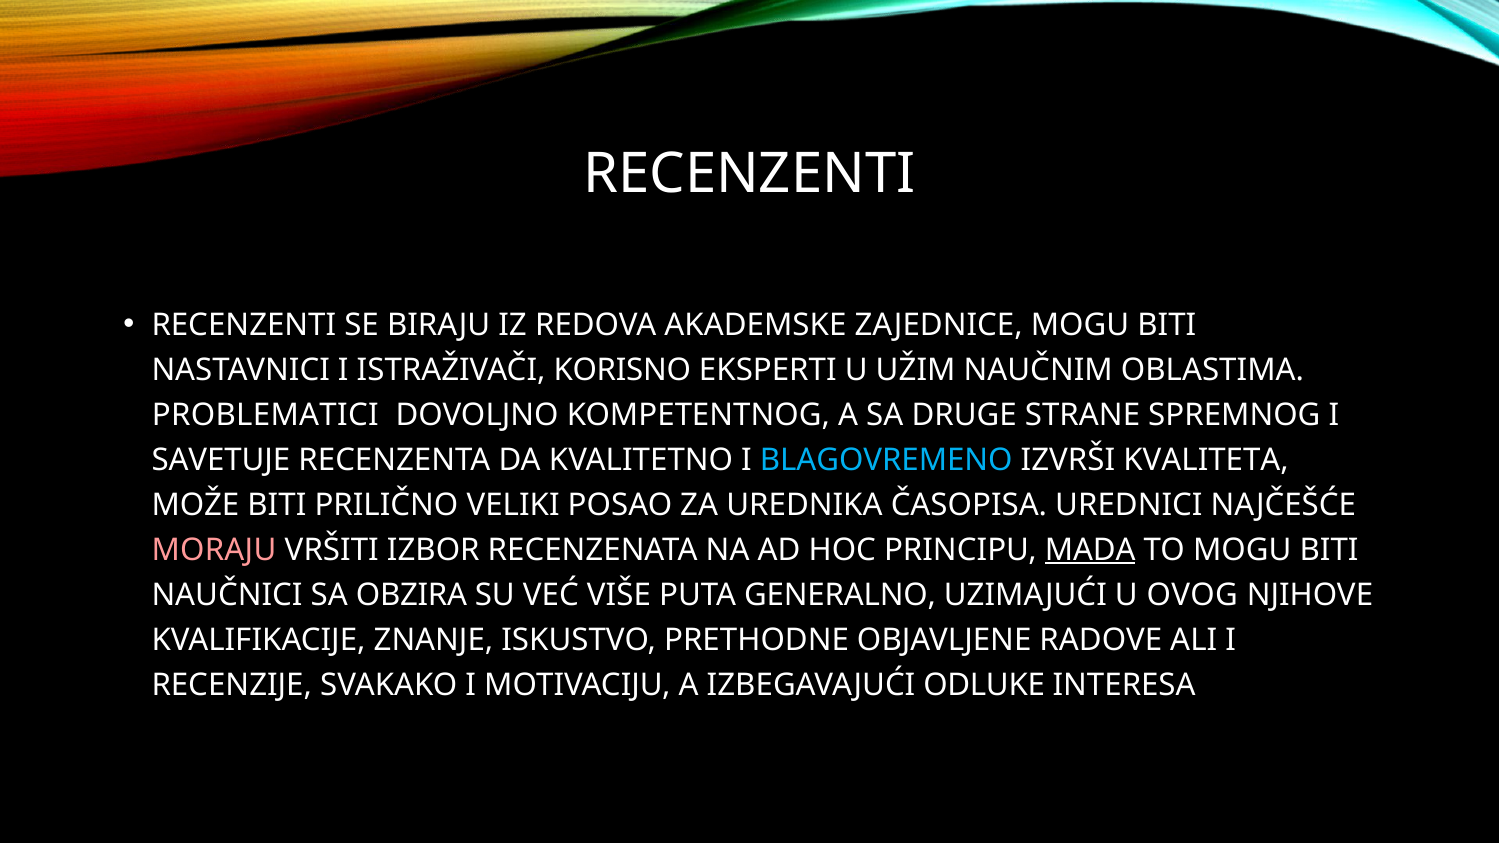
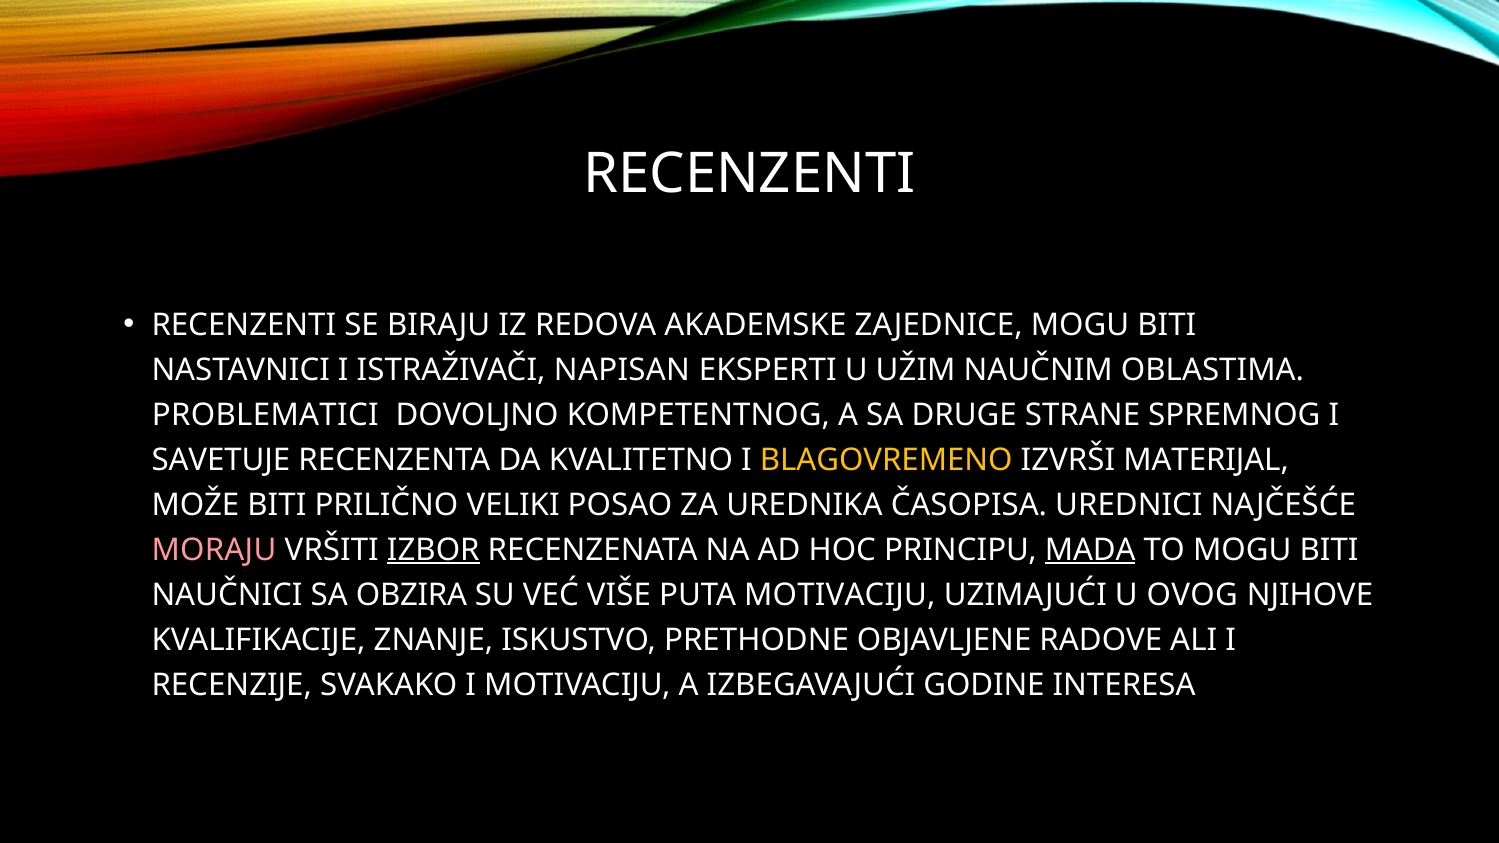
KORISNO: KORISNO -> NAPISAN
BLAGOVREMENO colour: light blue -> yellow
KVALITETA: KVALITETA -> MATERIJAL
IZBOR underline: none -> present
PUTA GENERALNO: GENERALNO -> MOTIVACIJU
ODLUKE: ODLUKE -> GODINE
